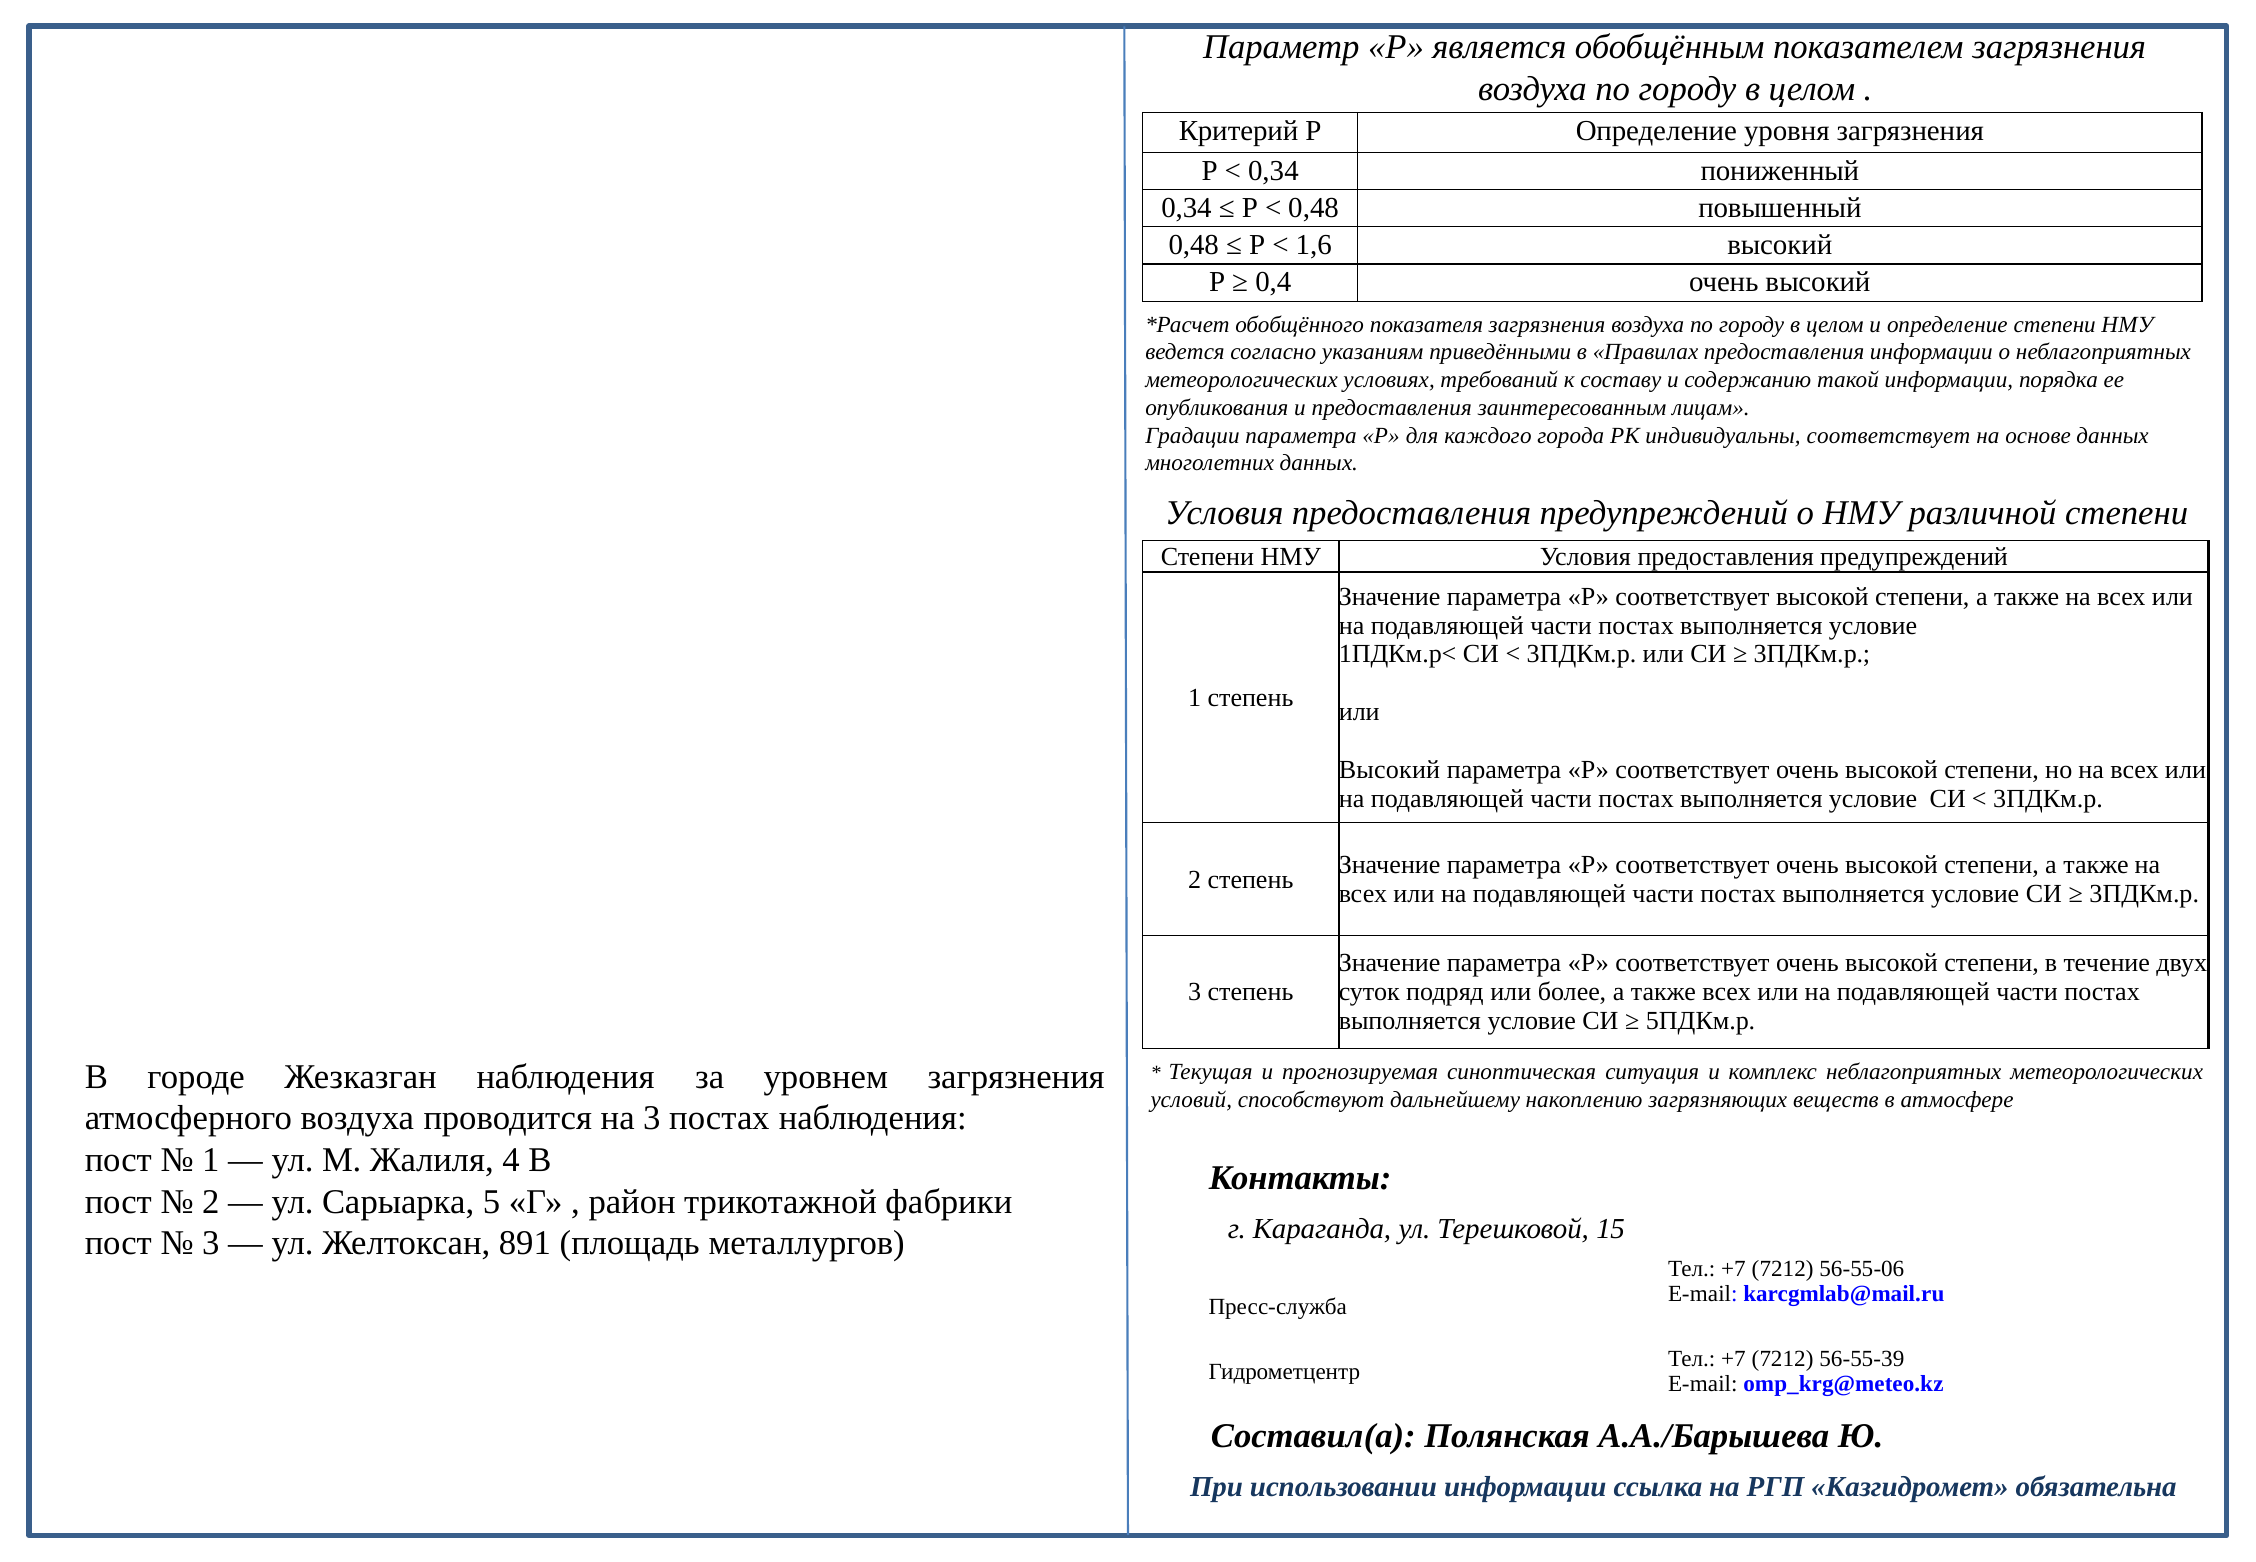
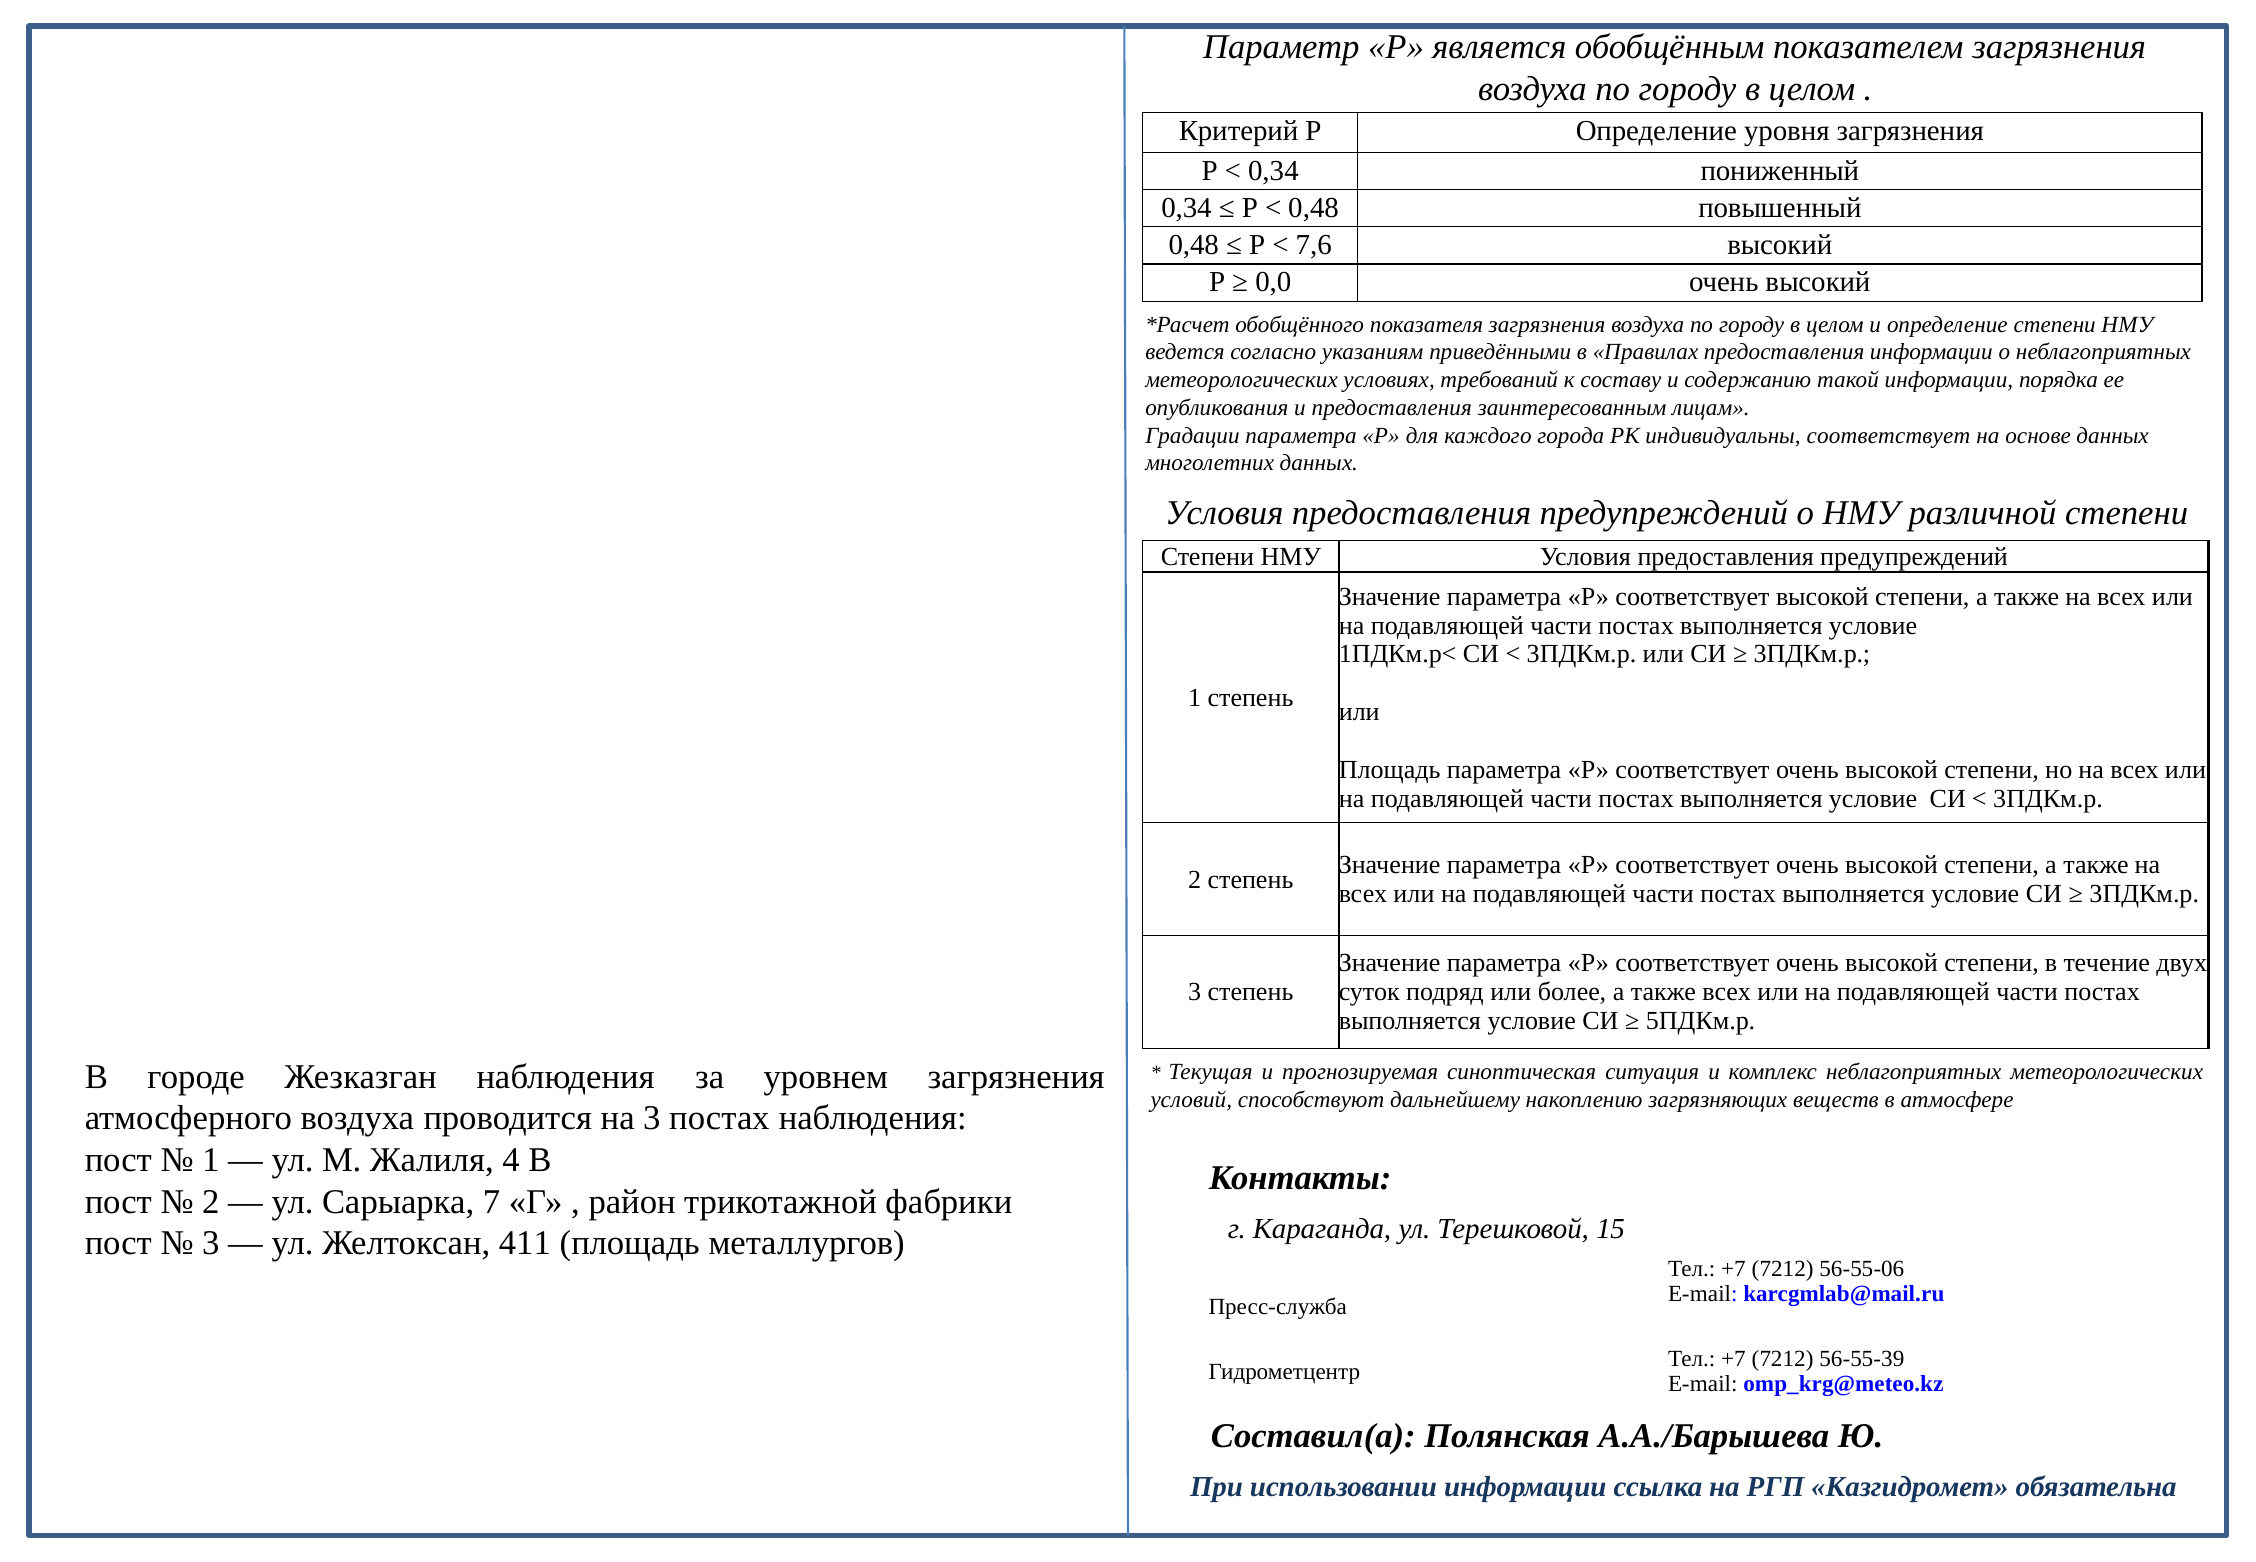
1,6: 1,6 -> 7,6
0,4: 0,4 -> 0,0
Высокий at (1390, 770): Высокий -> Площадь
5: 5 -> 7
891: 891 -> 411
